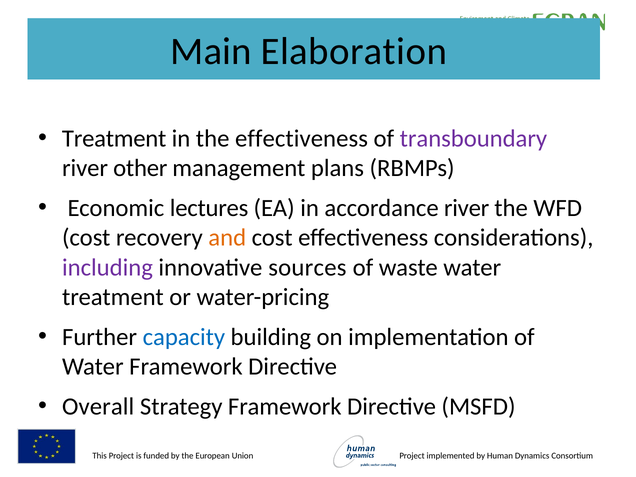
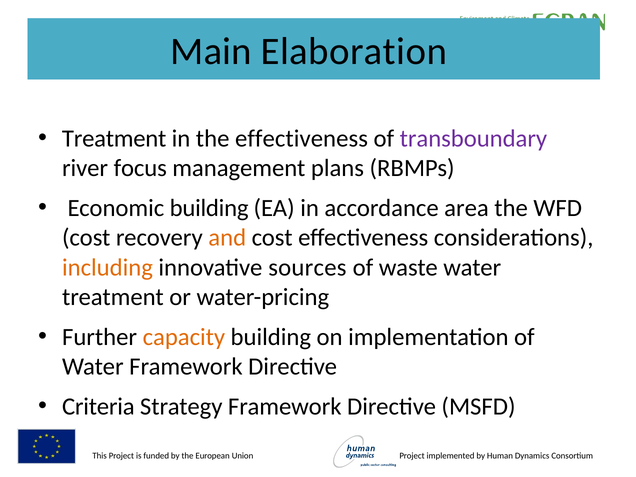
other: other -> focus
Economic lectures: lectures -> building
accordance river: river -> area
including colour: purple -> orange
capacity colour: blue -> orange
Overall: Overall -> Criteria
